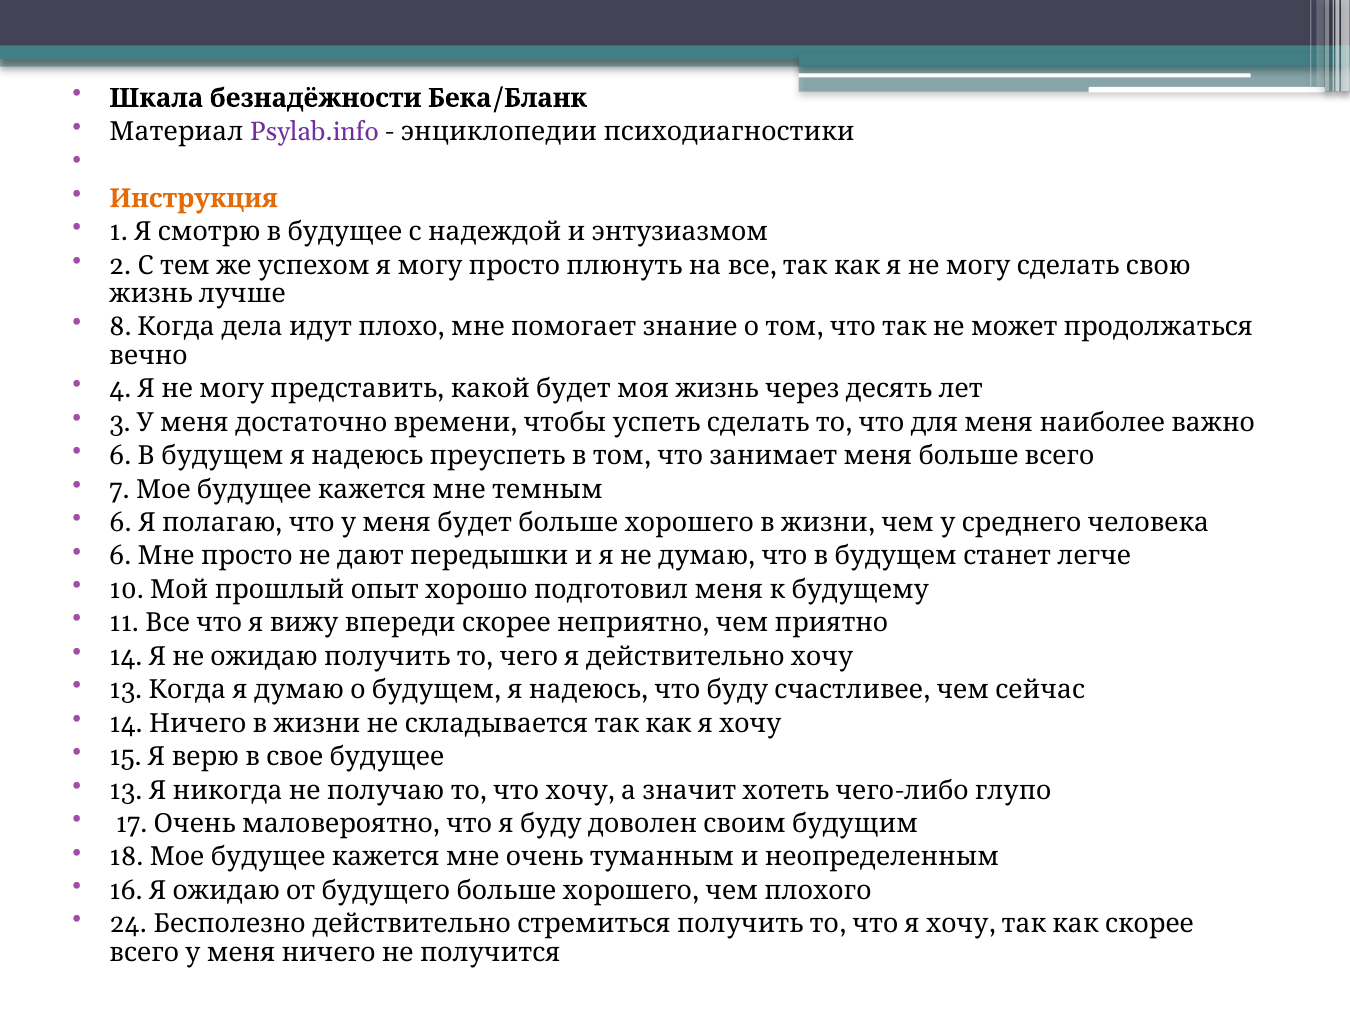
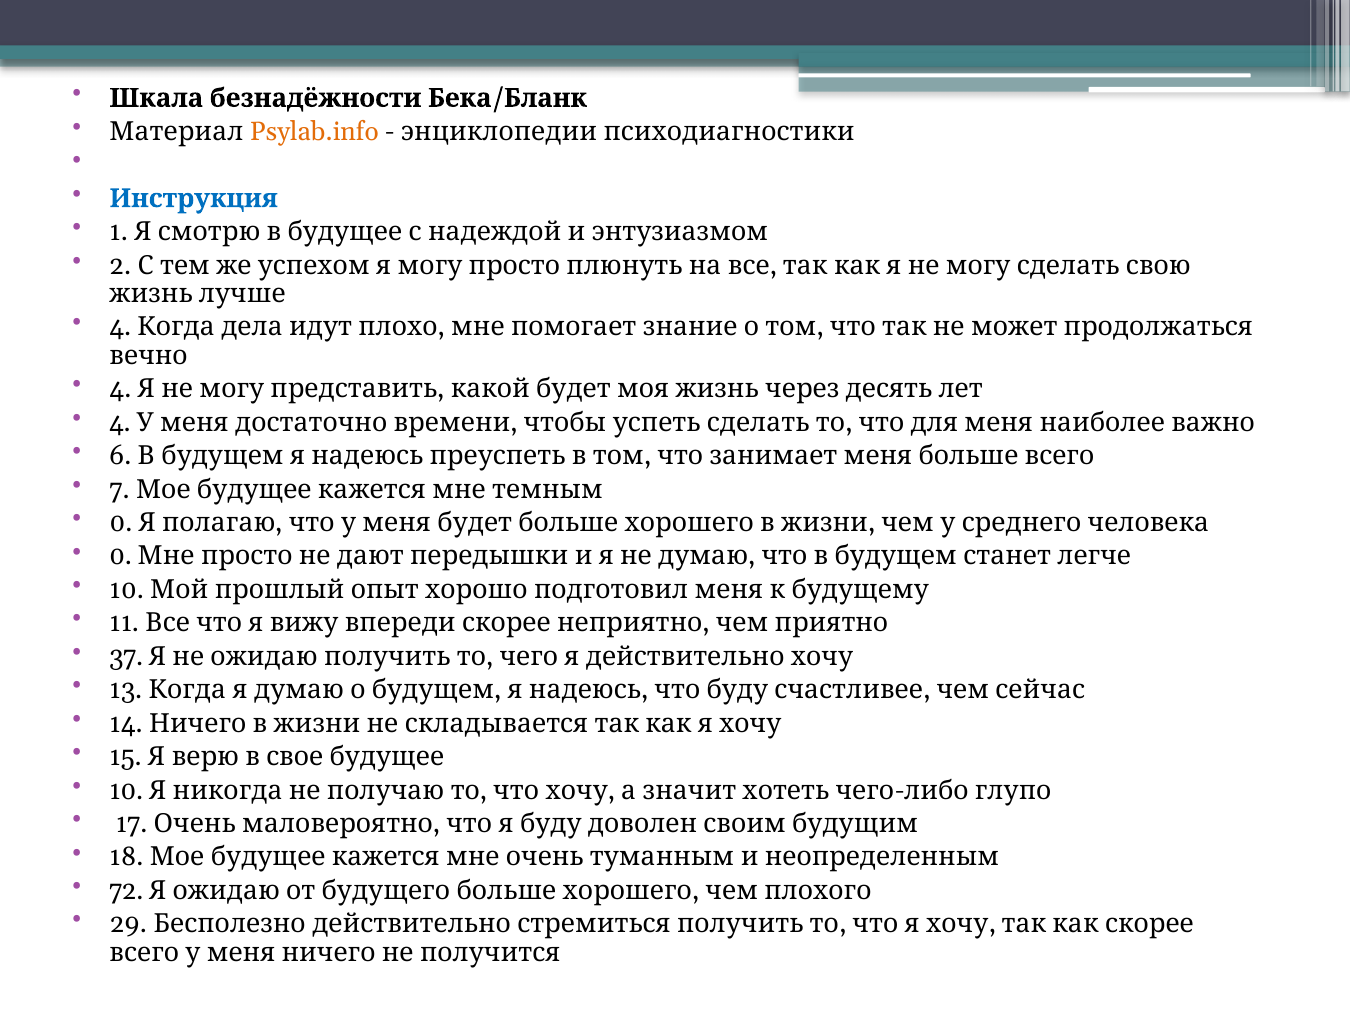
Psylab.info colour: purple -> orange
Инструкция colour: orange -> blue
8 at (120, 327): 8 -> 4
3 at (120, 422): 3 -> 4
6 at (121, 523): 6 -> 0
6 at (120, 556): 6 -> 0
14 at (126, 656): 14 -> 37
13 at (126, 790): 13 -> 10
16: 16 -> 72
24: 24 -> 29
